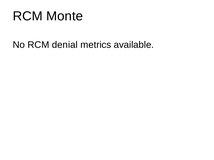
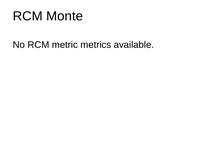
denial: denial -> metric
